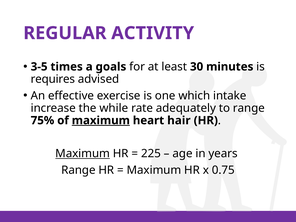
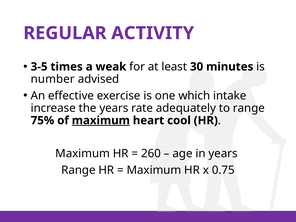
goals: goals -> weak
requires: requires -> number
the while: while -> years
hair: hair -> cool
Maximum at (83, 153) underline: present -> none
225: 225 -> 260
